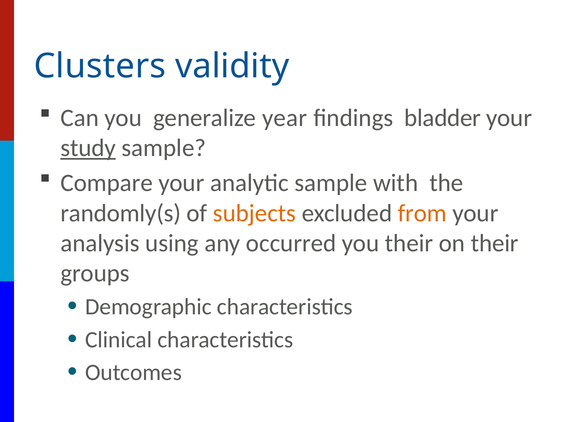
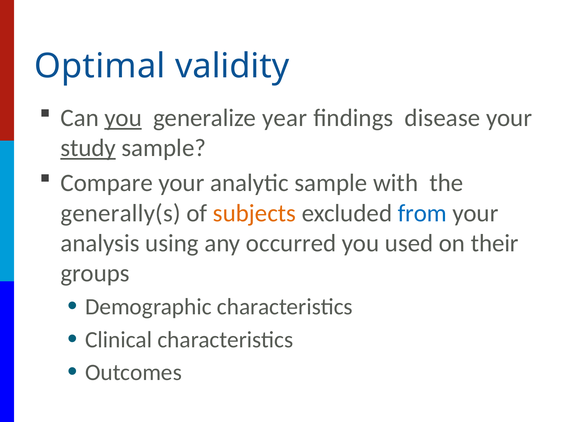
Clusters: Clusters -> Optimal
you at (123, 118) underline: none -> present
bladder: bladder -> disease
randomly(s: randomly(s -> generally(s
from colour: orange -> blue
you their: their -> used
